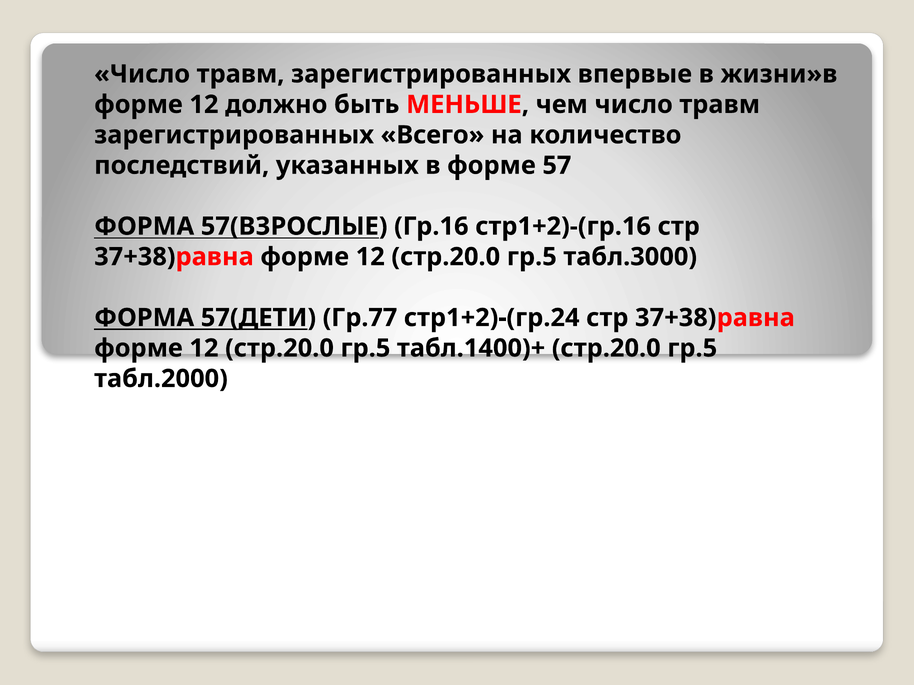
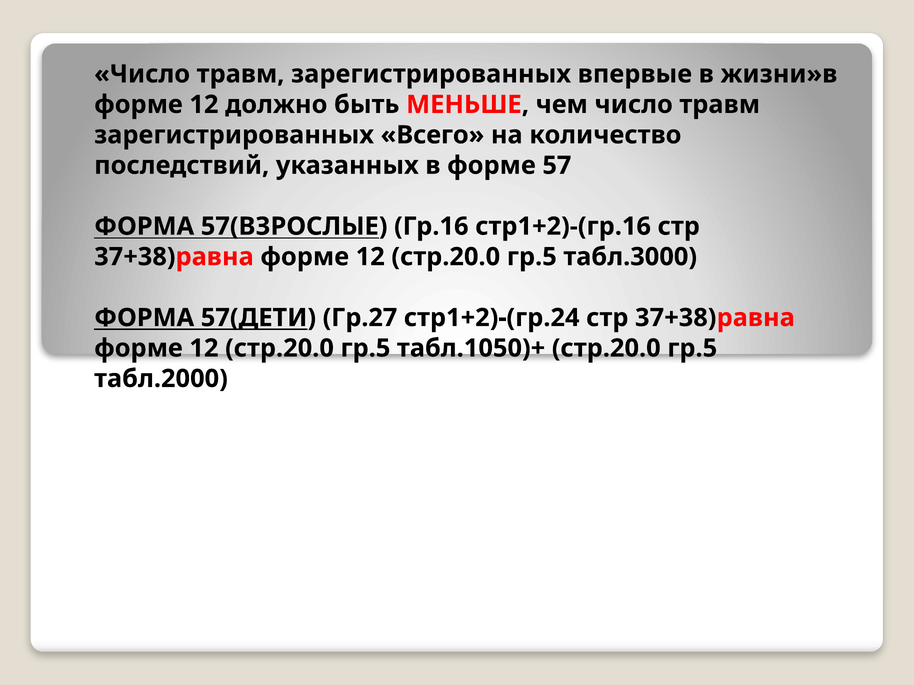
Гр.77: Гр.77 -> Гр.27
табл.1400)+: табл.1400)+ -> табл.1050)+
